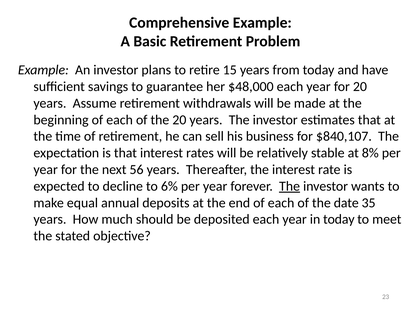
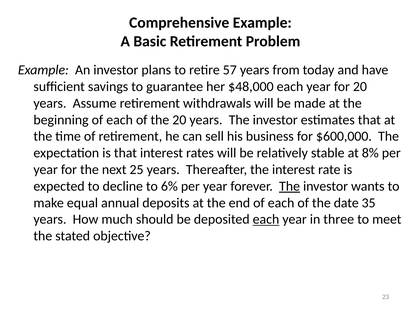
15: 15 -> 57
$840,107: $840,107 -> $600,000
56: 56 -> 25
each at (266, 219) underline: none -> present
in today: today -> three
